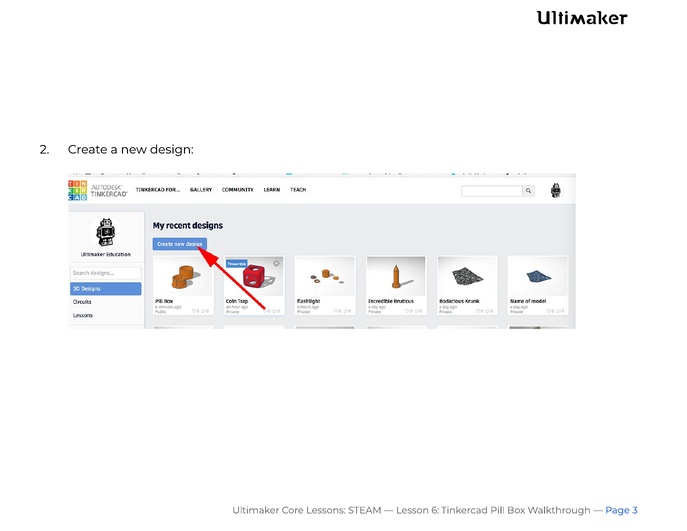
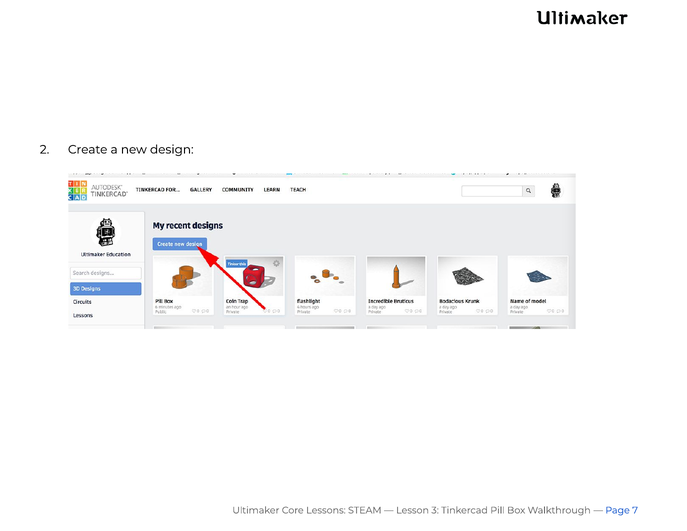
6: 6 -> 3
3: 3 -> 7
